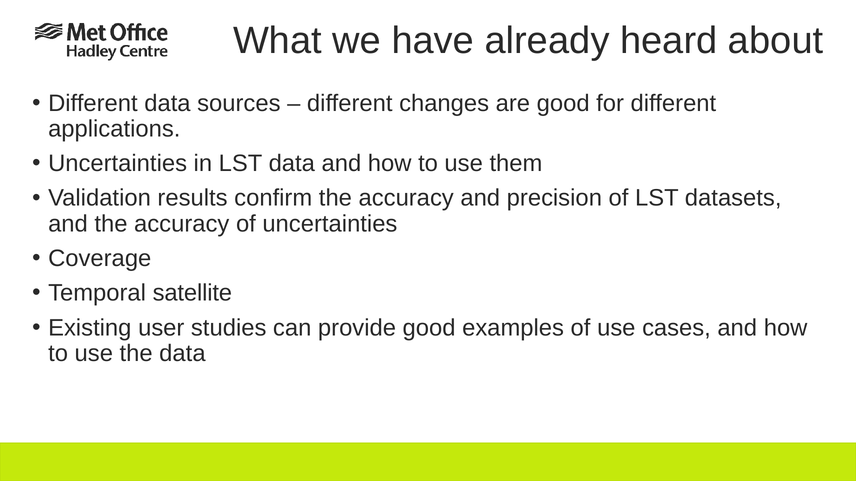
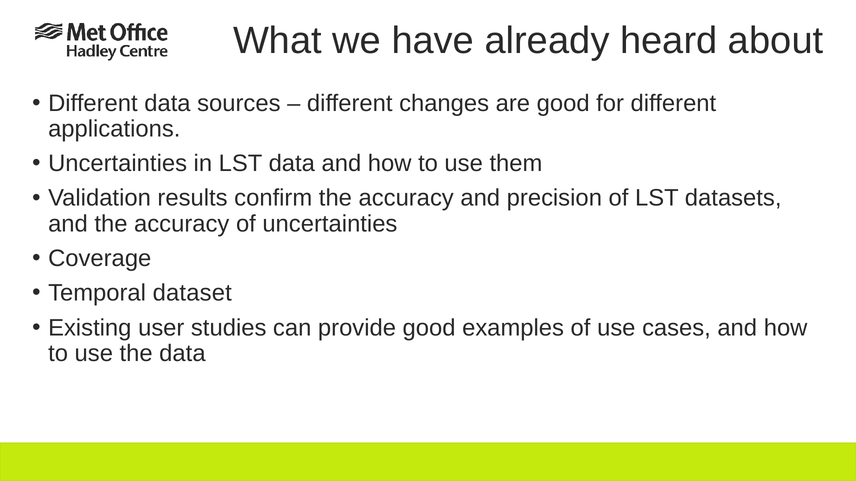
satellite: satellite -> dataset
